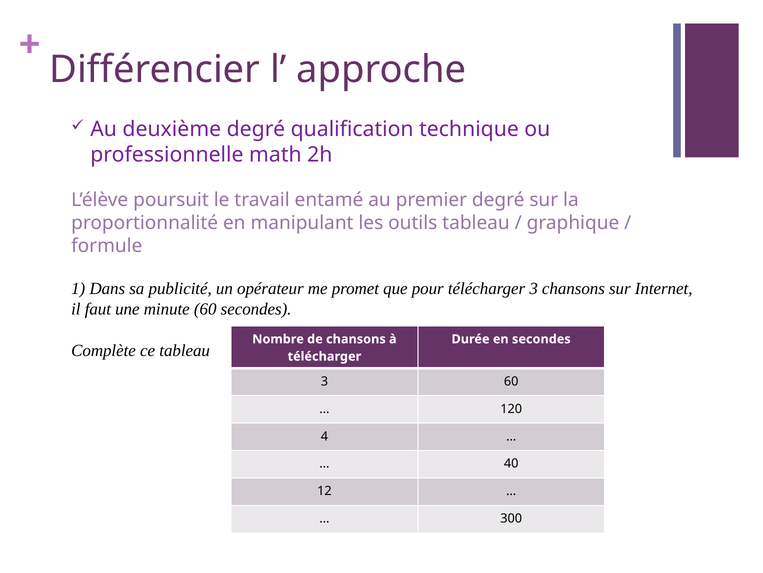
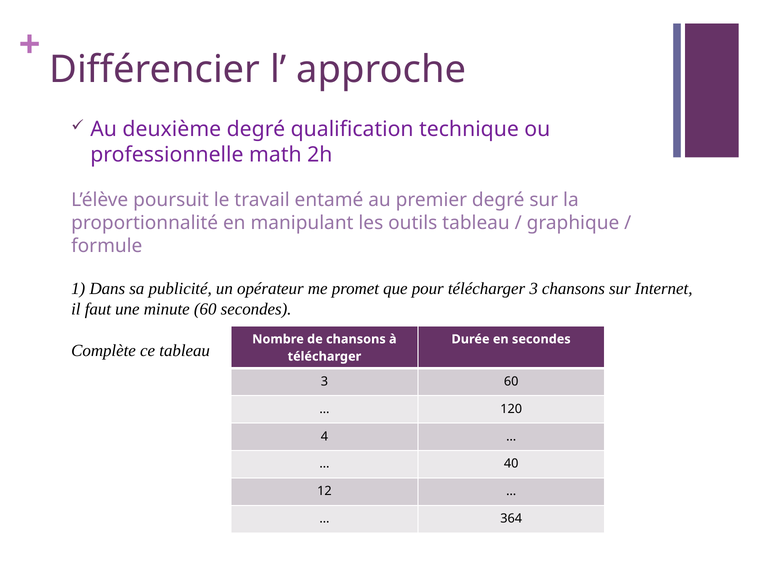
300: 300 -> 364
